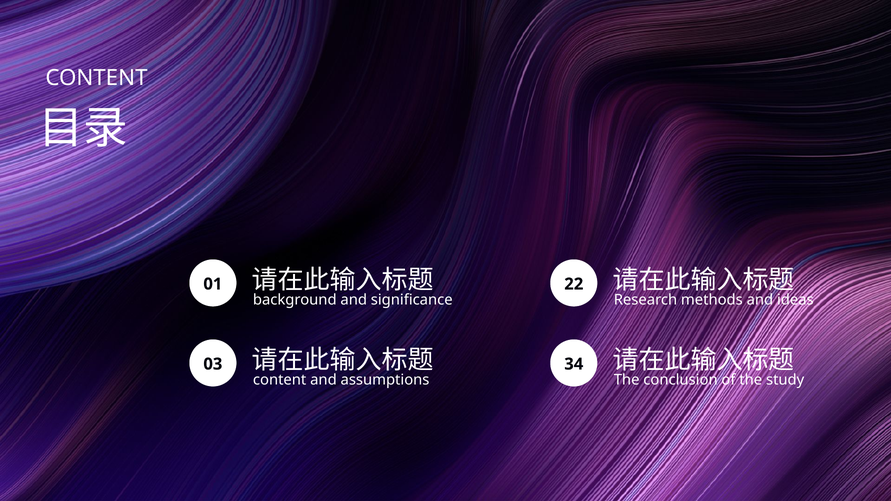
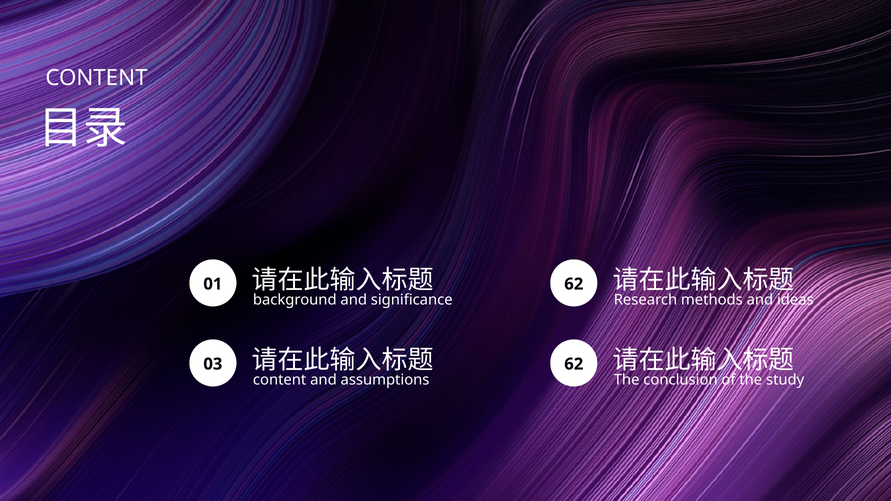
01 22: 22 -> 62
03 34: 34 -> 62
